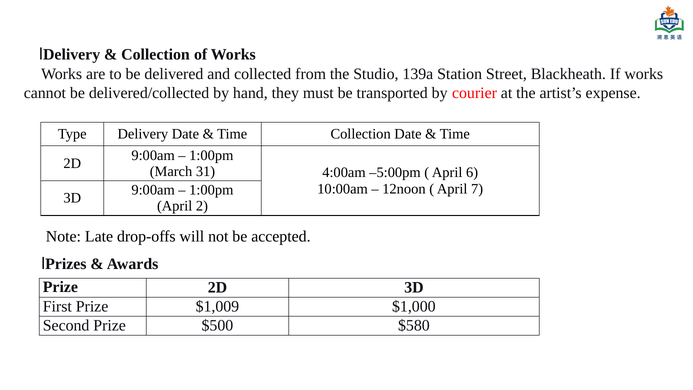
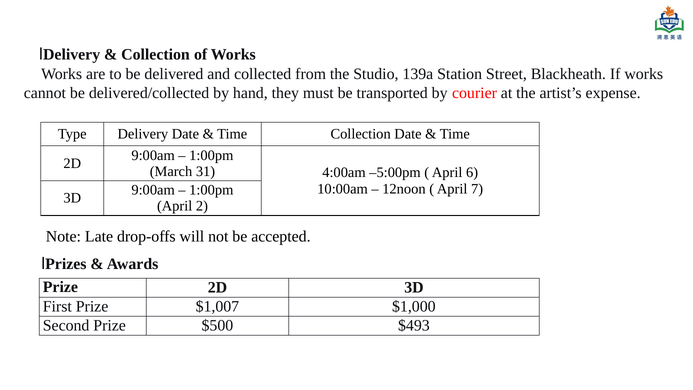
$1,009: $1,009 -> $1,007
$580: $580 -> $493
